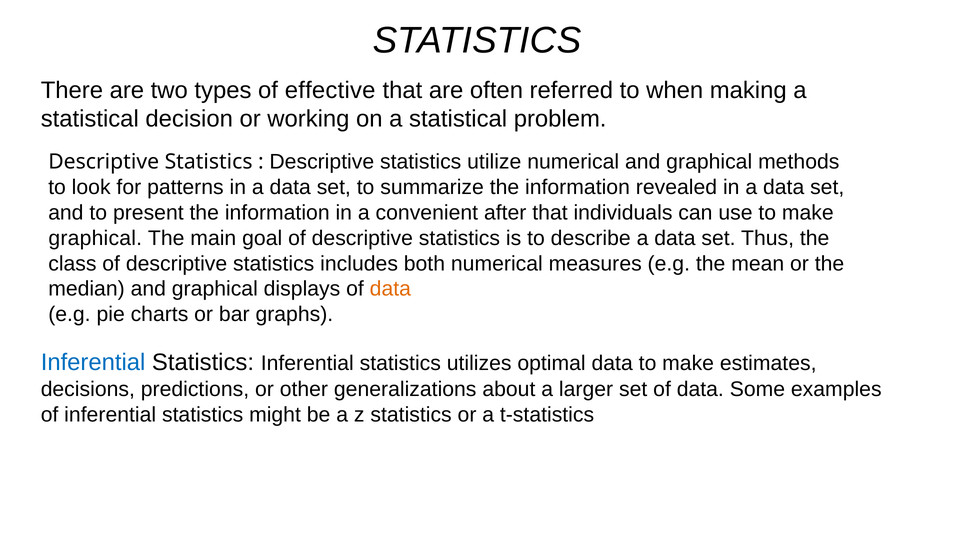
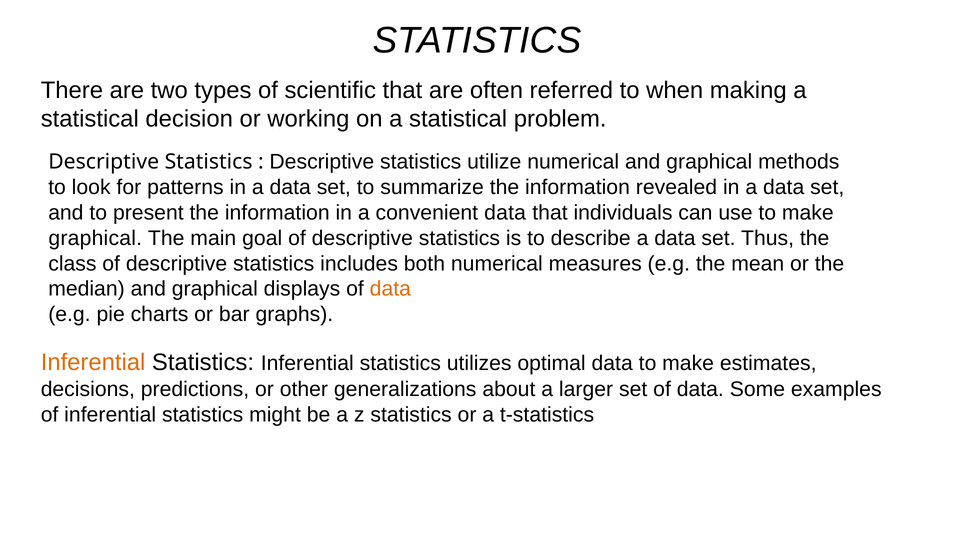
effective: effective -> scientific
convenient after: after -> data
Inferential at (93, 363) colour: blue -> orange
